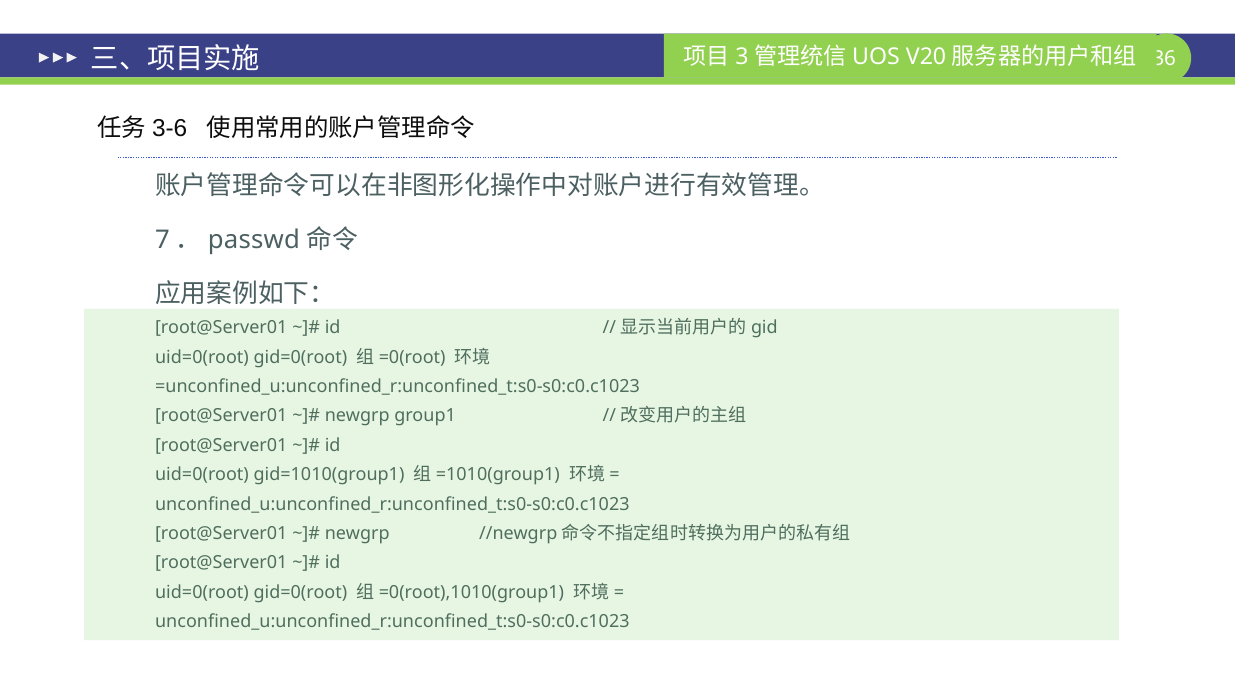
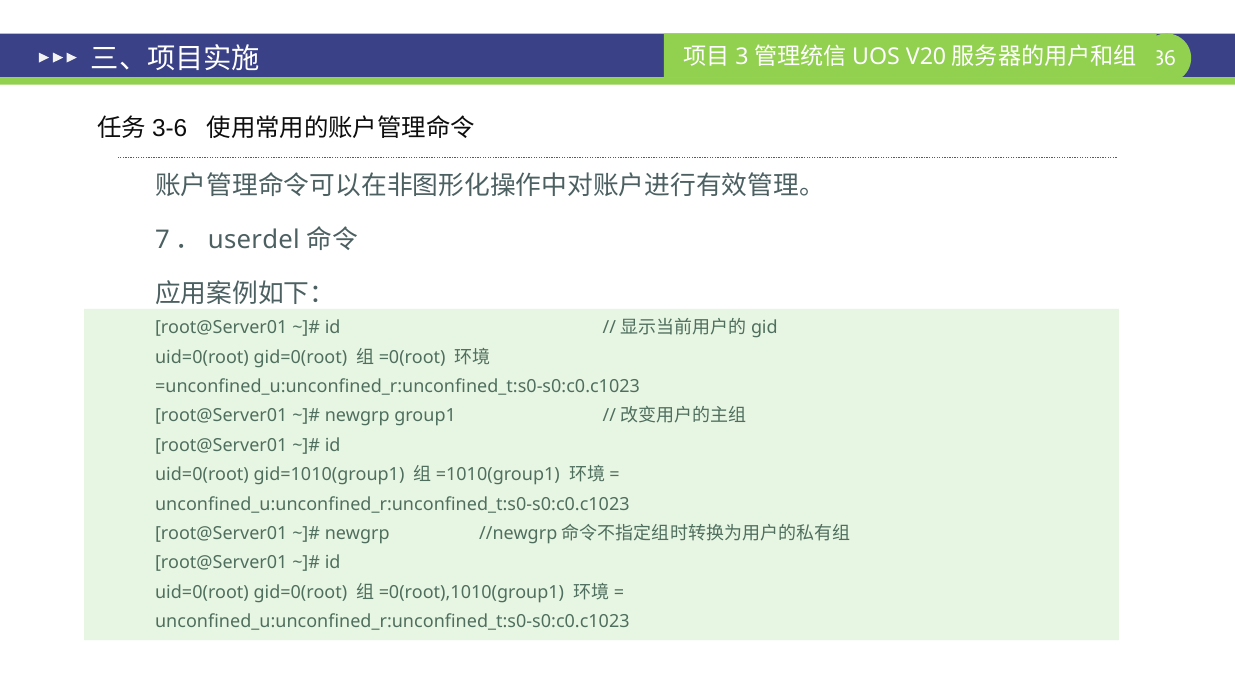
passwd: passwd -> userdel
